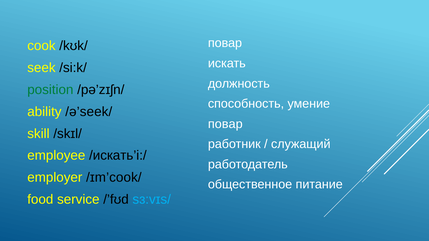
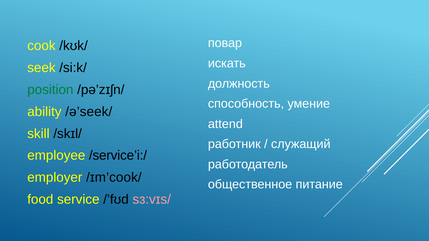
повар at (225, 124): повар -> attend
/искать’i:/: /искать’i:/ -> /service’i:/
sɜ:vɪs/ colour: light blue -> pink
